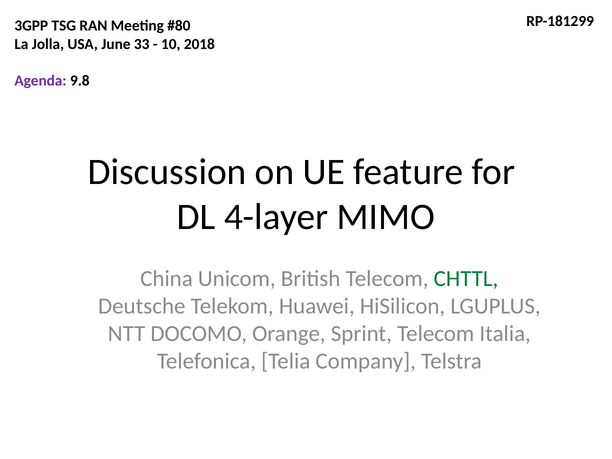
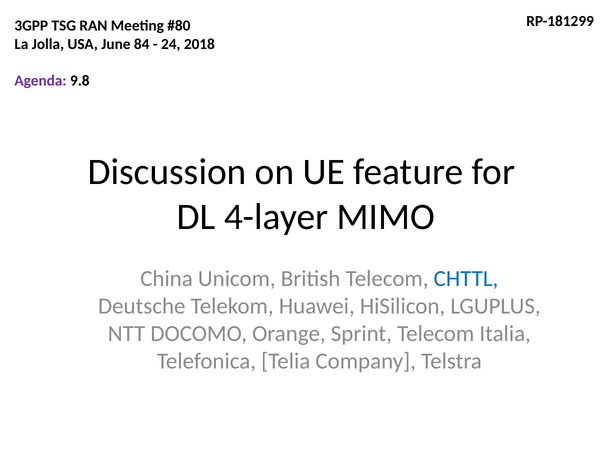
33: 33 -> 84
10: 10 -> 24
CHTTL colour: green -> blue
